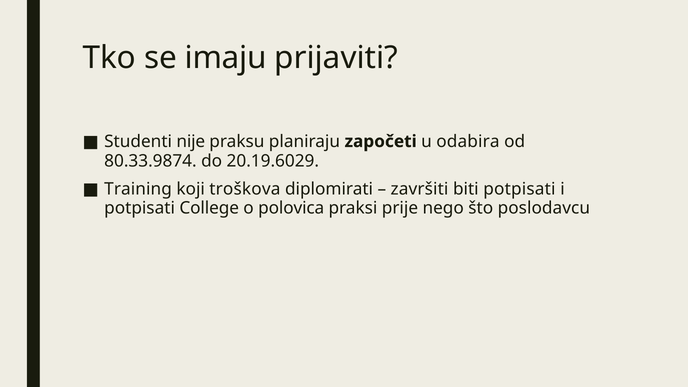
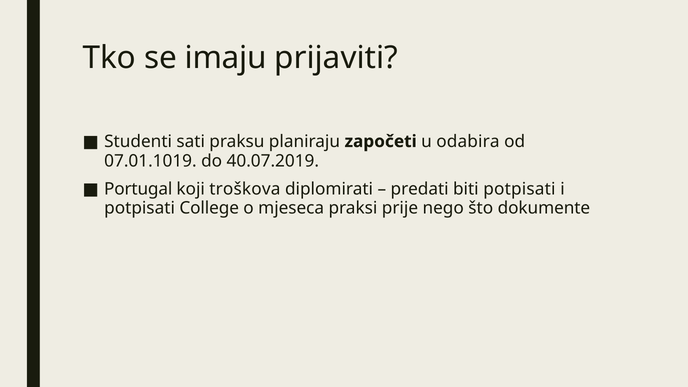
nije: nije -> sati
80.33.9874: 80.33.9874 -> 07.01.1019
20.19.6029: 20.19.6029 -> 40.07.2019
Training: Training -> Portugal
završiti: završiti -> predati
polovica: polovica -> mjeseca
poslodavcu: poslodavcu -> dokumente
